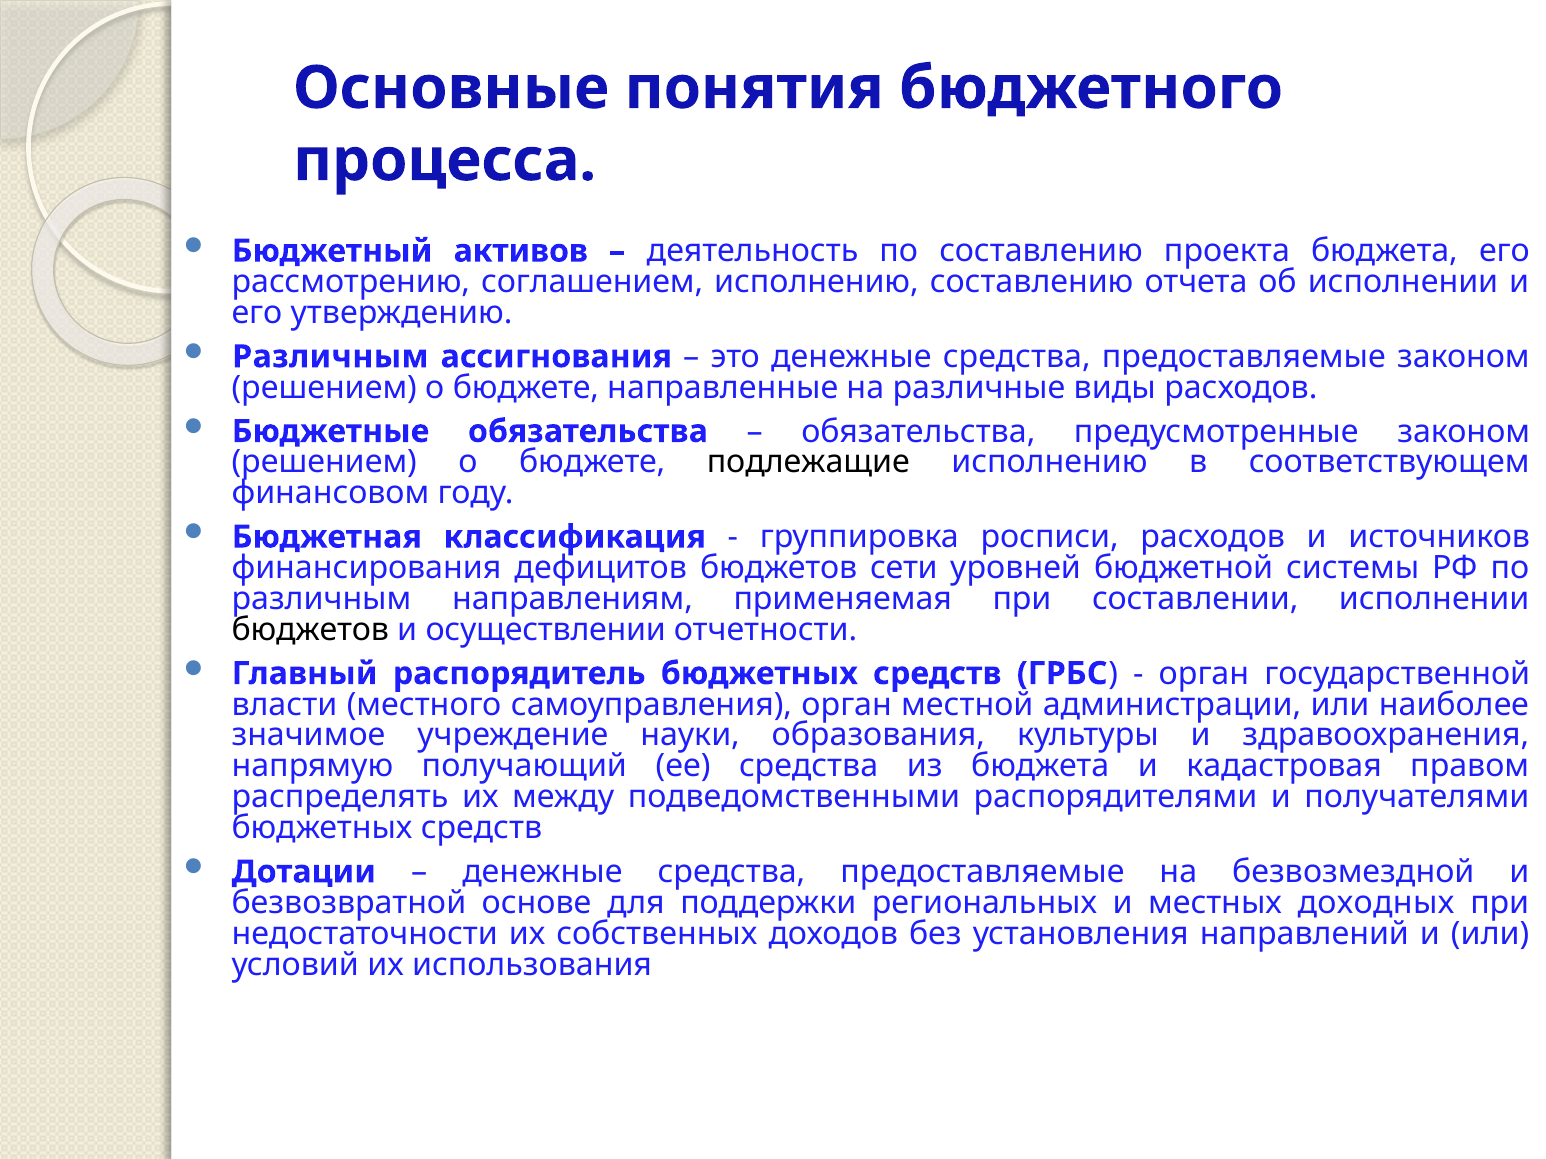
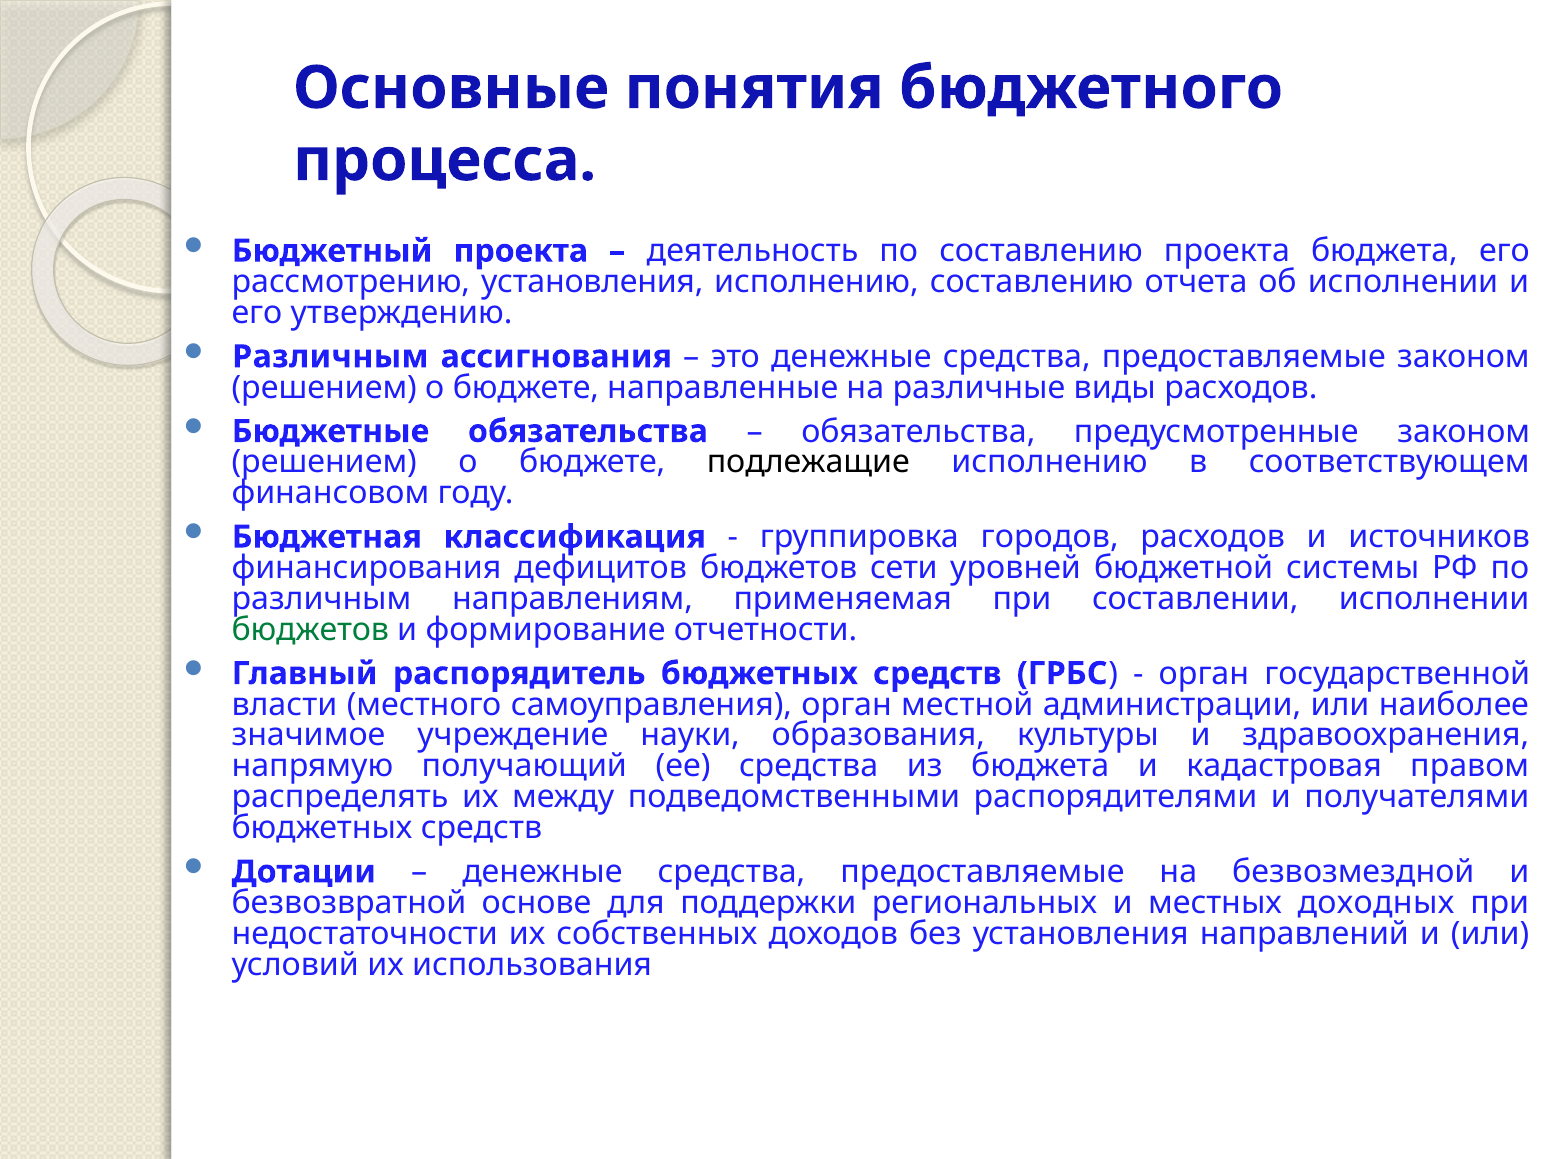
Бюджетный активов: активов -> проекта
рассмотрению соглашением: соглашением -> установления
росписи: росписи -> городов
бюджетов at (310, 630) colour: black -> green
осуществлении: осуществлении -> формирование
